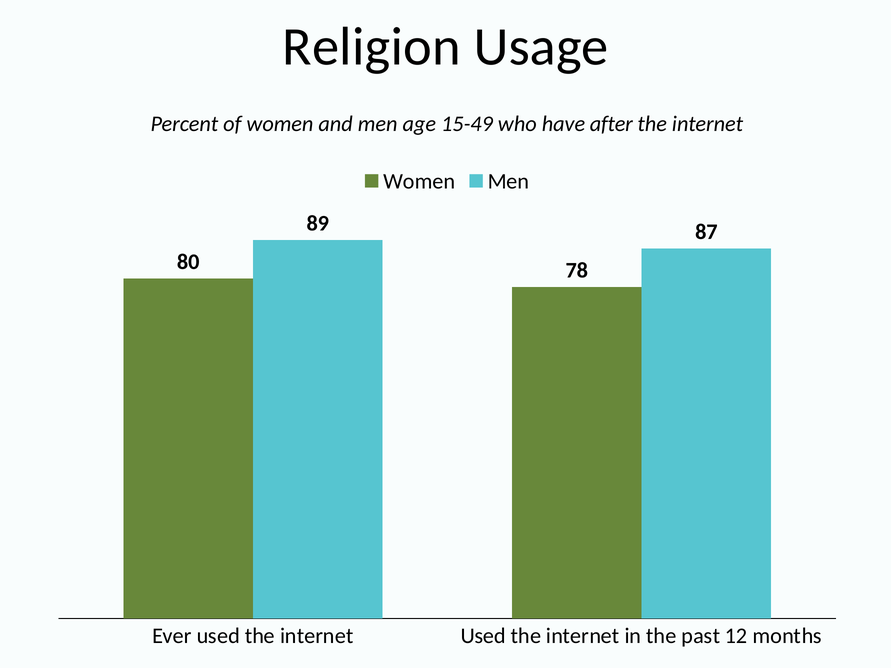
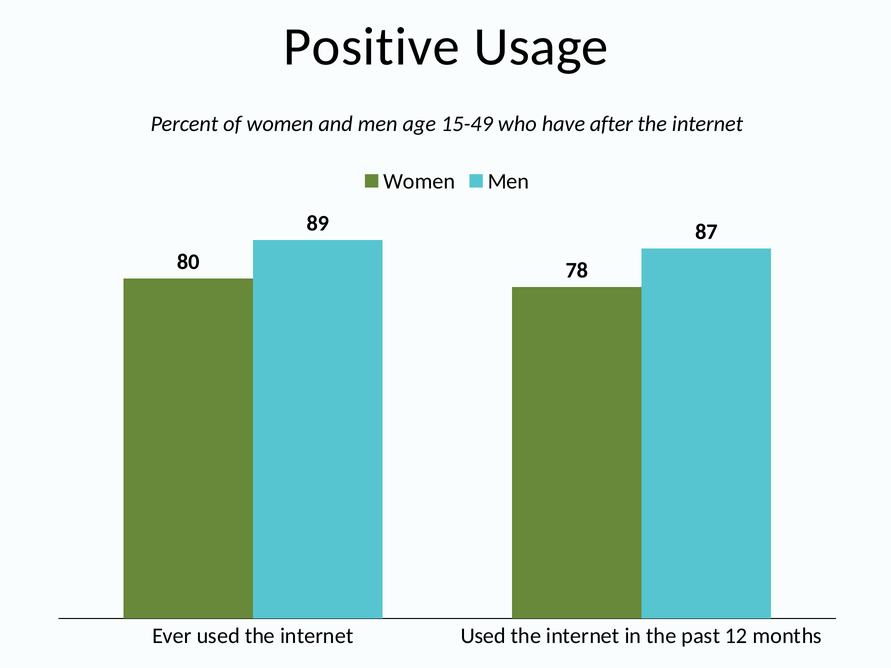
Religion: Religion -> Positive
